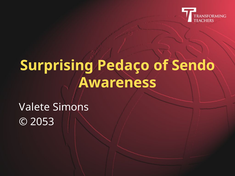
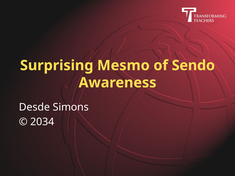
Pedaço: Pedaço -> Mesmo
Valete: Valete -> Desde
2053: 2053 -> 2034
